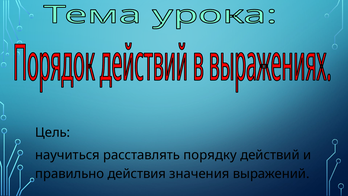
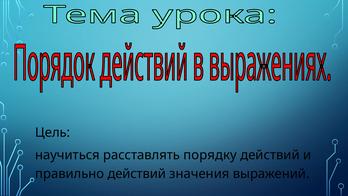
правильно действия: действия -> действий
